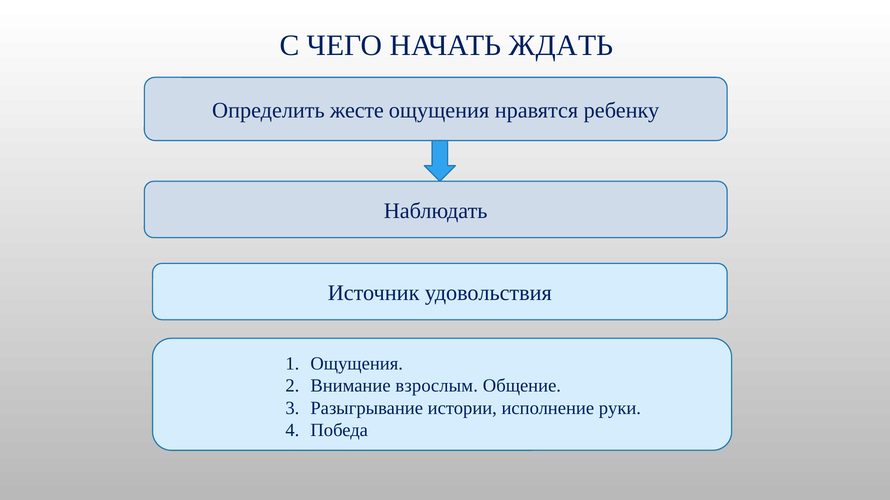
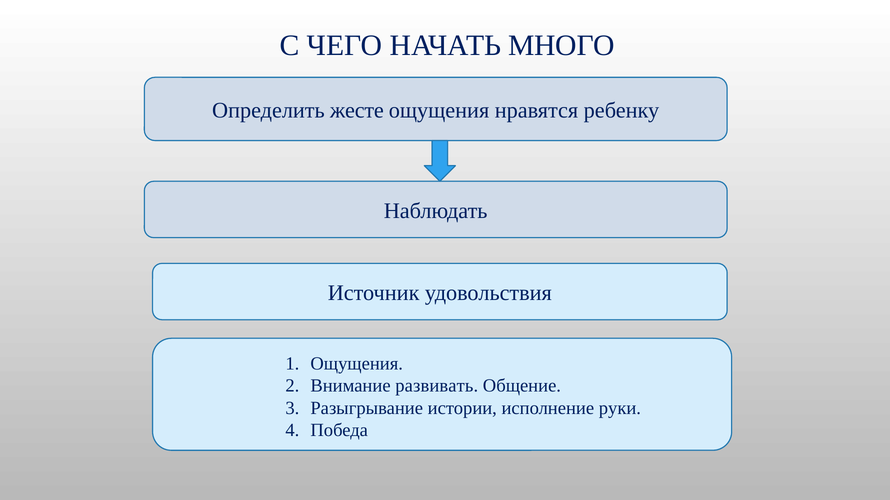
ЖДАТЬ: ЖДАТЬ -> МНОГО
взрослым: взрослым -> развивать
